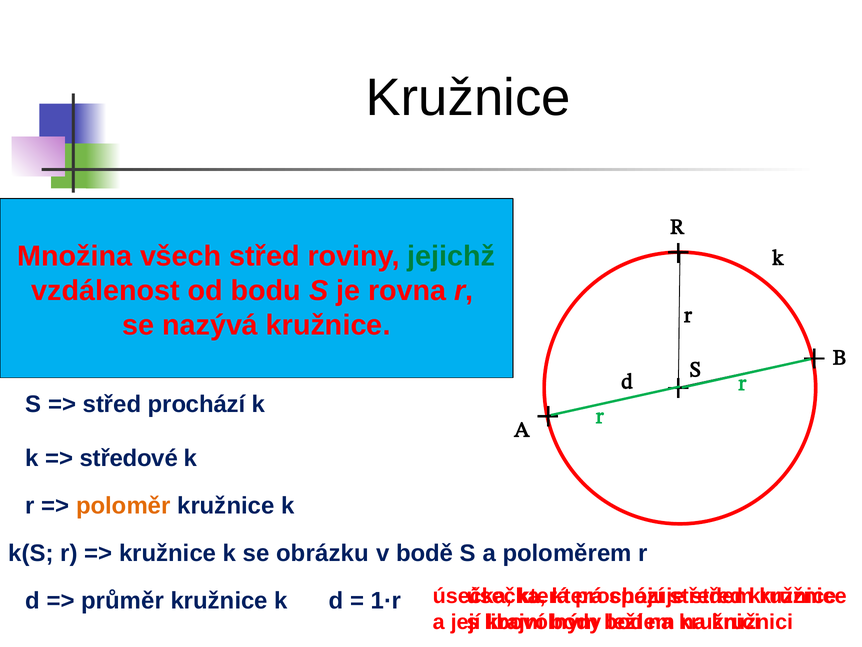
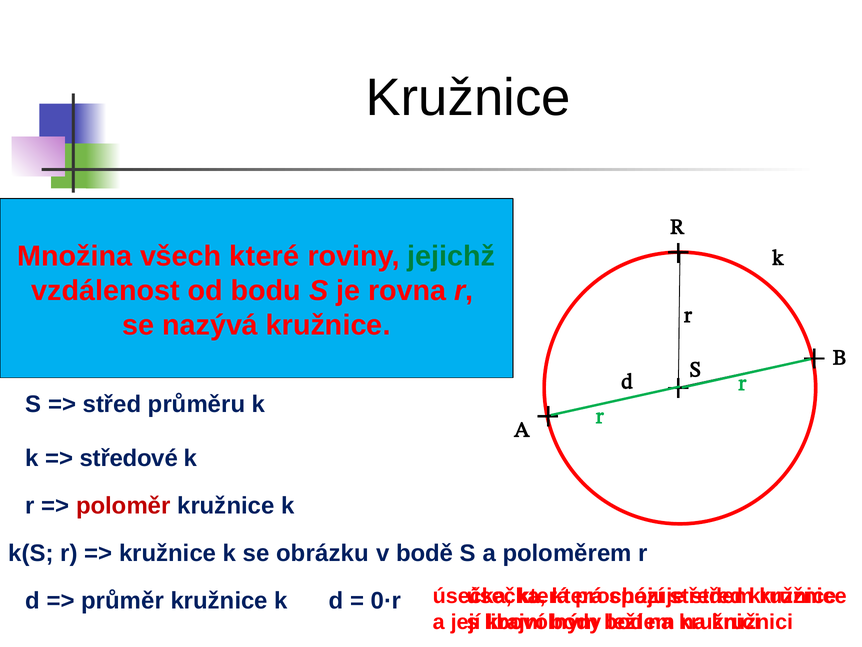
všech střed: střed -> které
střed prochází: prochází -> průměru
poloměr colour: orange -> red
1·r: 1·r -> 0·r
